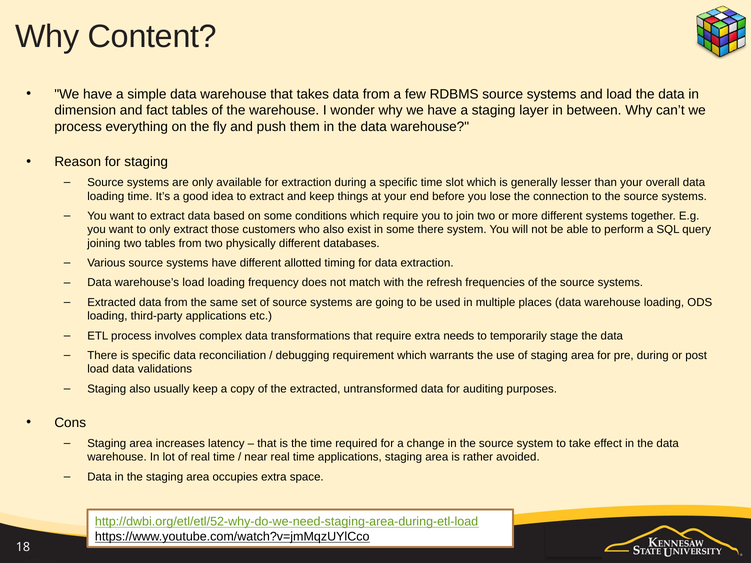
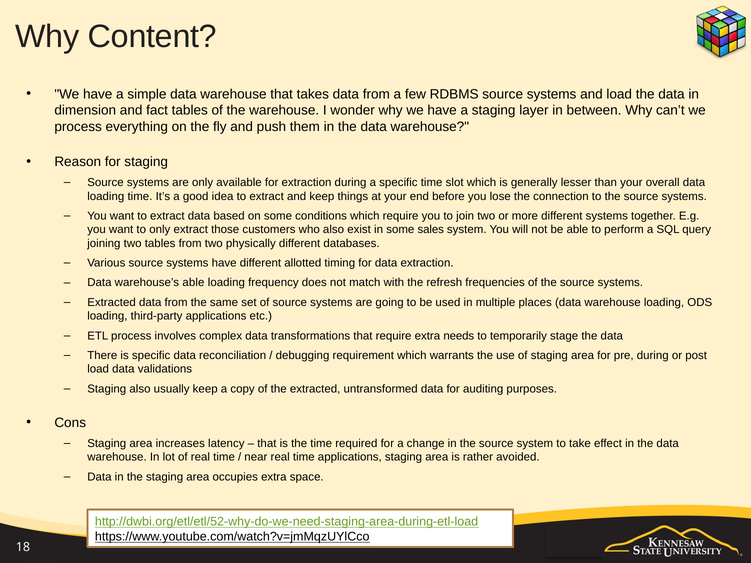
some there: there -> sales
warehouse’s load: load -> able
